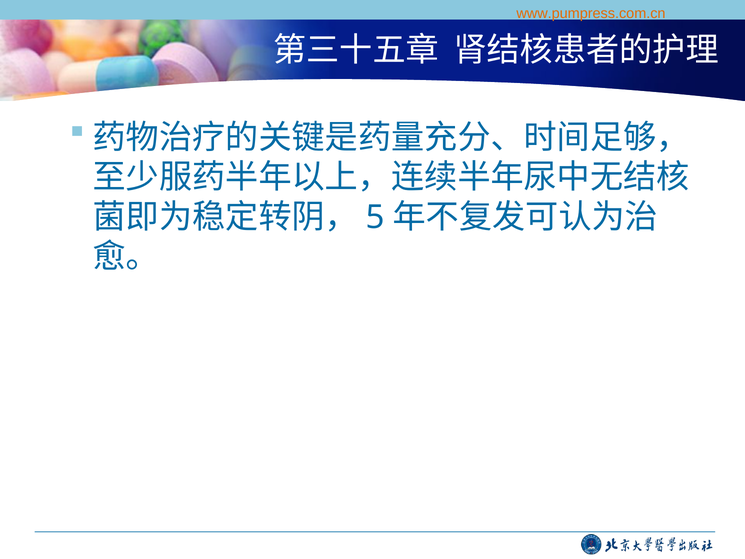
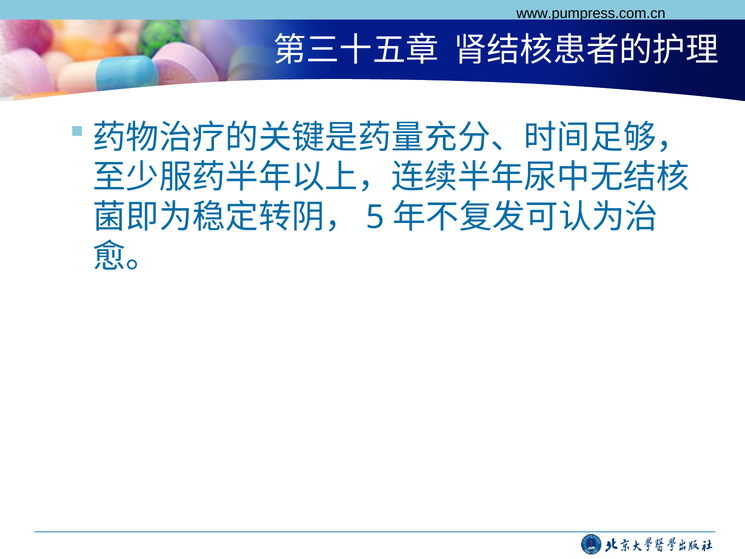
www.pumpress.com.cn colour: orange -> black
